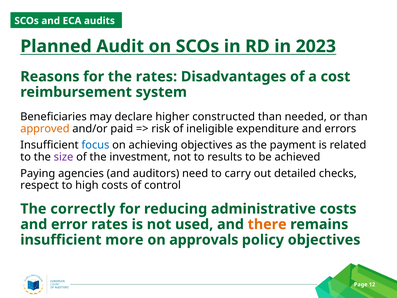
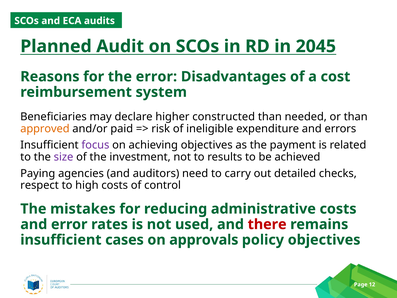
2023: 2023 -> 2045
the rates: rates -> error
focus colour: blue -> purple
correctly: correctly -> mistakes
there colour: orange -> red
more: more -> cases
